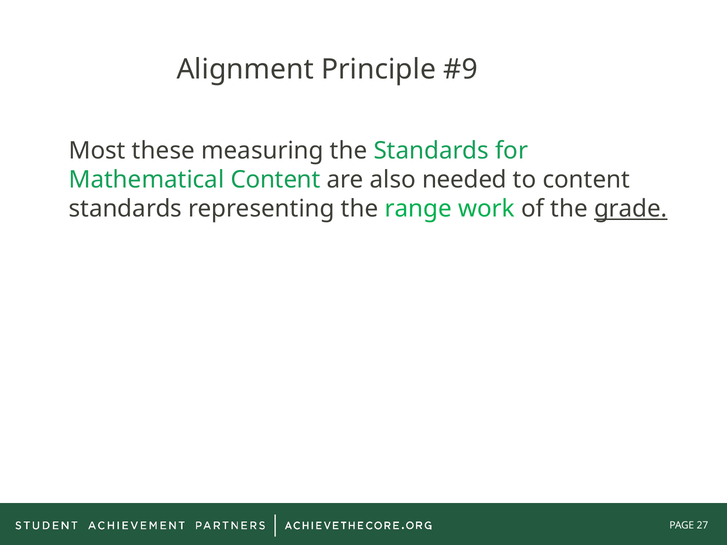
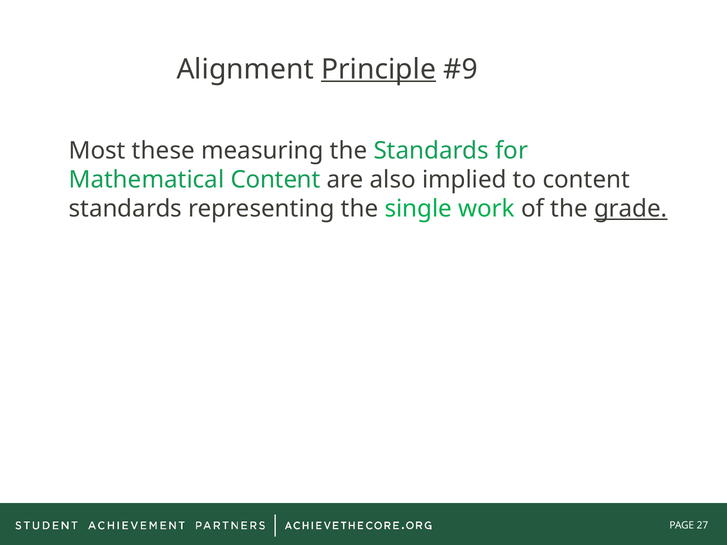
Principle underline: none -> present
needed: needed -> implied
range: range -> single
